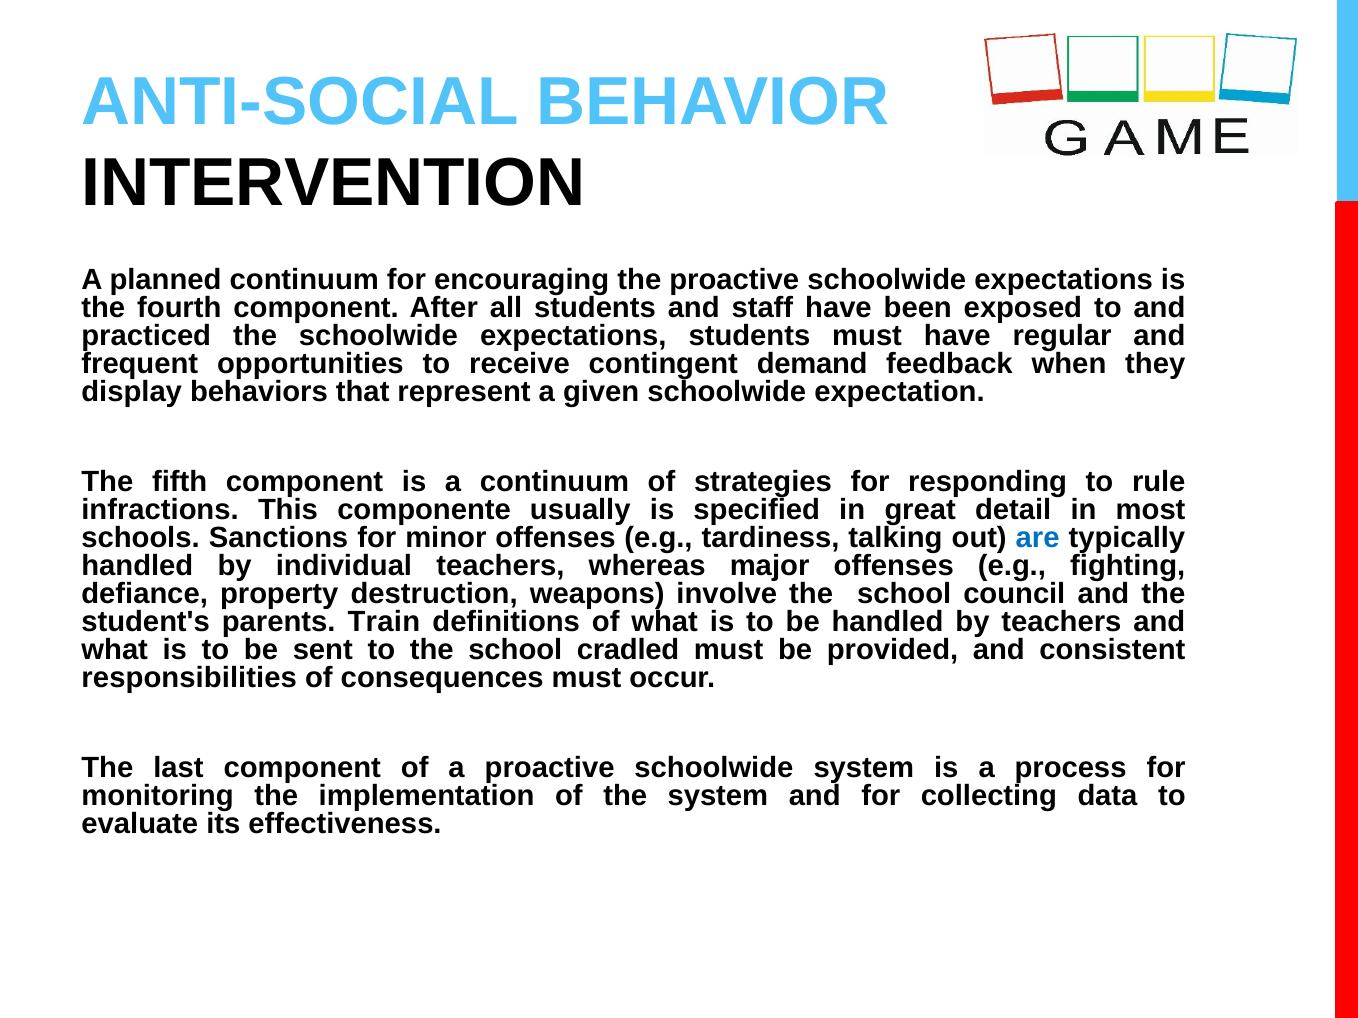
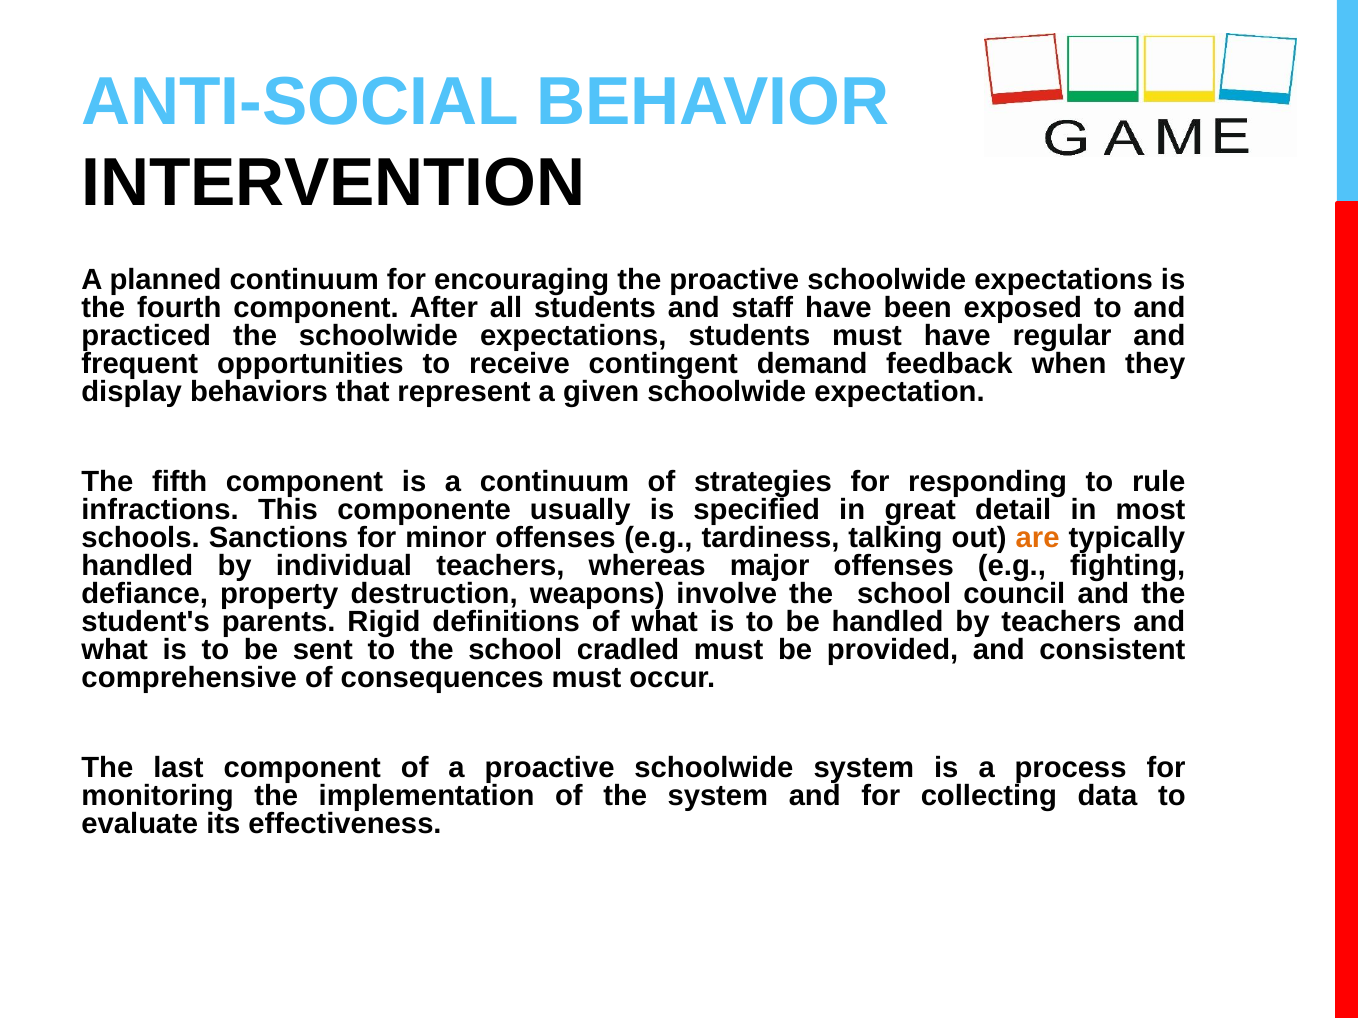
are colour: blue -> orange
Train: Train -> Rigid
responsibilities: responsibilities -> comprehensive
